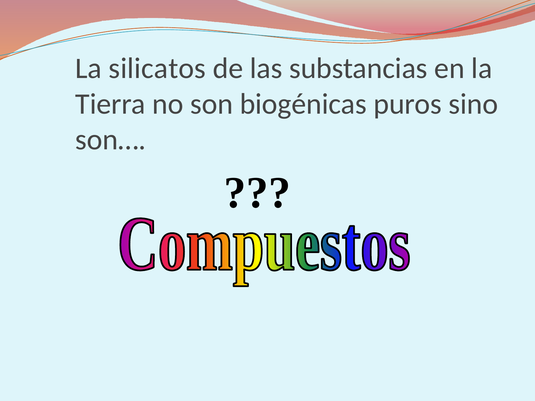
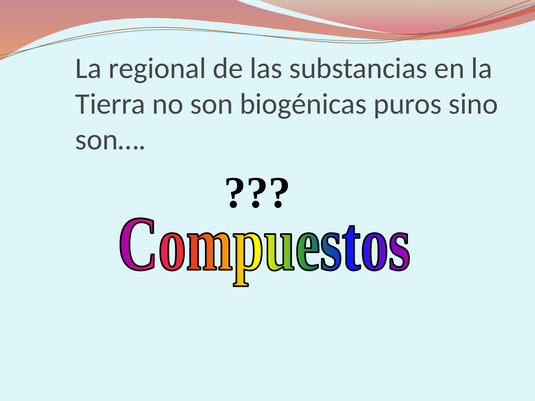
silicatos: silicatos -> regional
